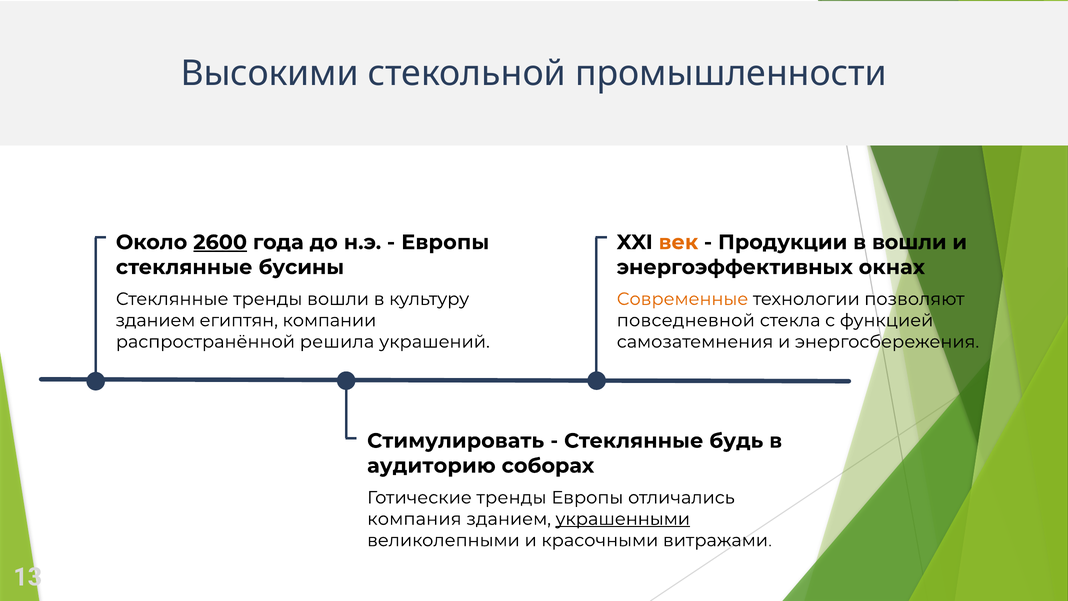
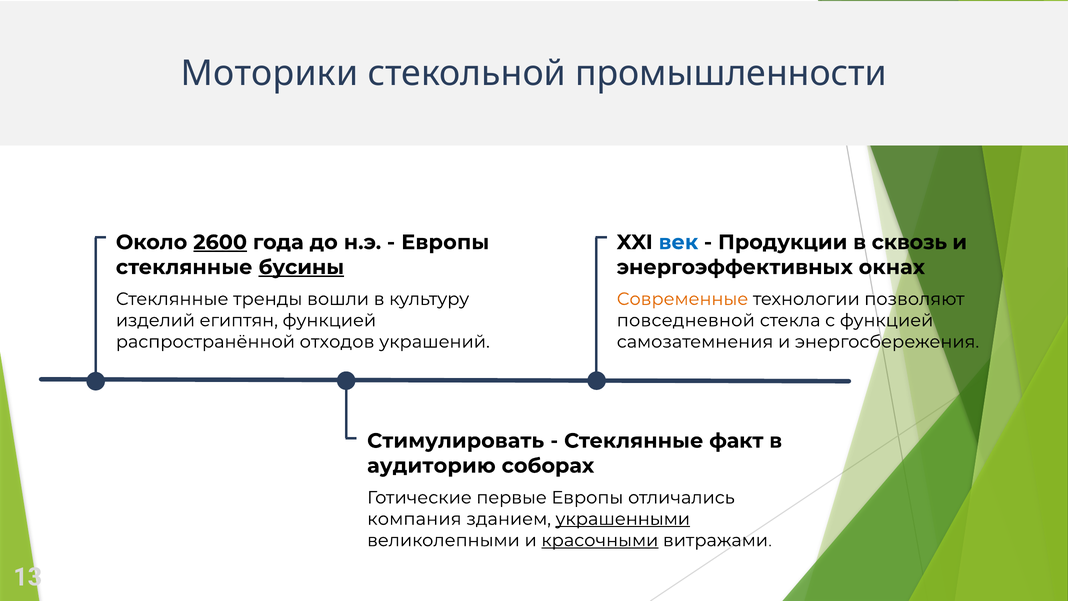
Высокими: Высокими -> Моторики
век colour: orange -> blue
в вошли: вошли -> сквозь
бусины underline: none -> present
зданием at (155, 320): зданием -> изделий
египтян компании: компании -> функцией
решила: решила -> отходов
будь: будь -> факт
Готические тренды: тренды -> первые
красочными underline: none -> present
